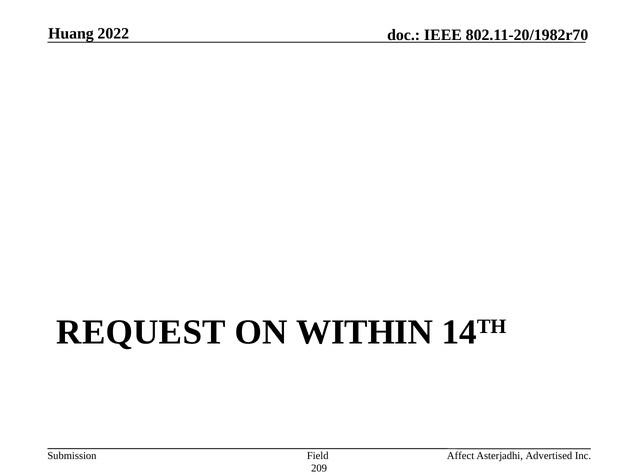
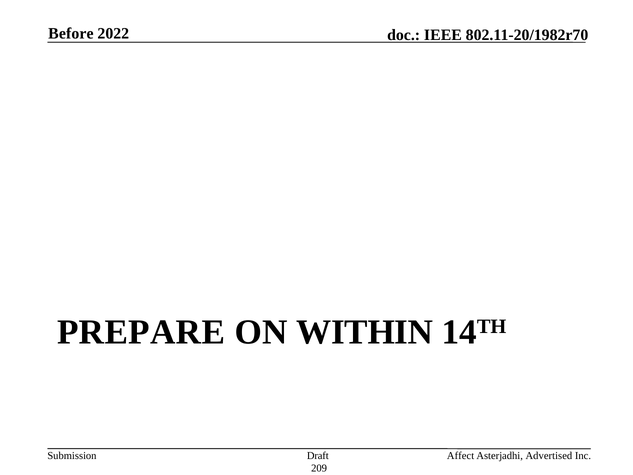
Huang: Huang -> Before
REQUEST: REQUEST -> PREPARE
Field: Field -> Draft
